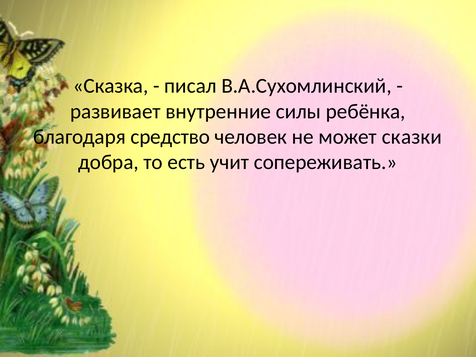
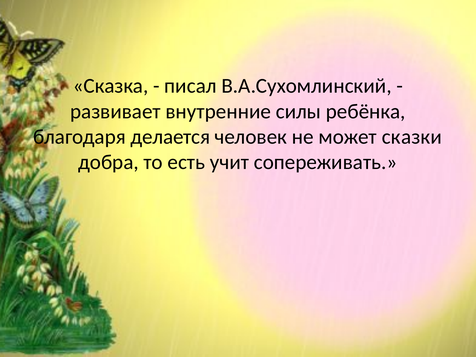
средство: средство -> делается
